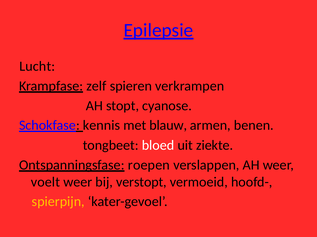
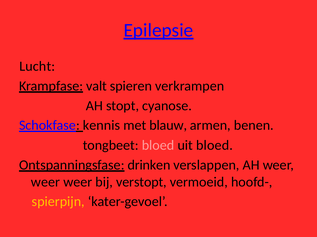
zelf: zelf -> valt
bloed at (158, 146) colour: white -> pink
uit ziekte: ziekte -> bloed
roepen: roepen -> drinken
voelt at (45, 182): voelt -> weer
